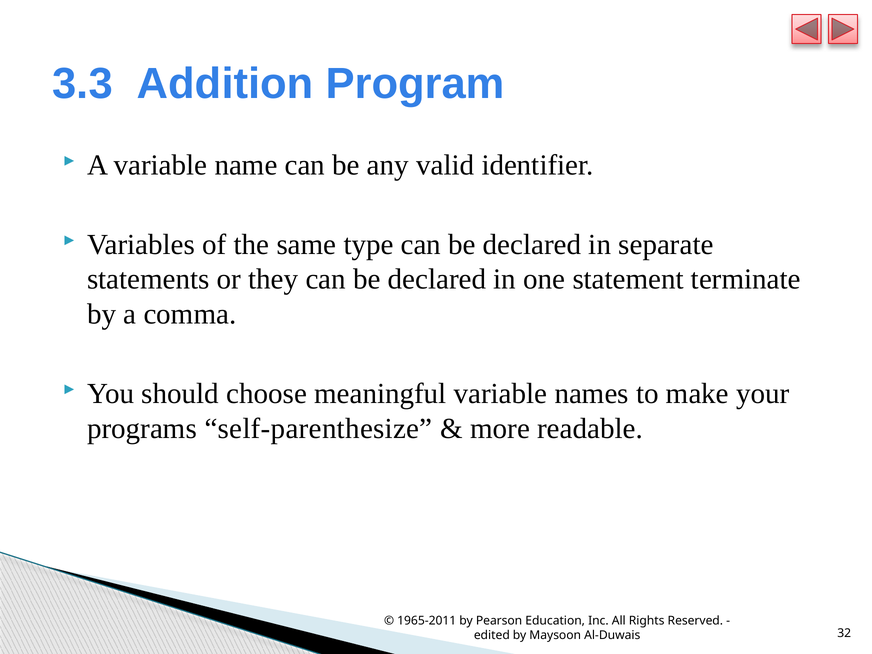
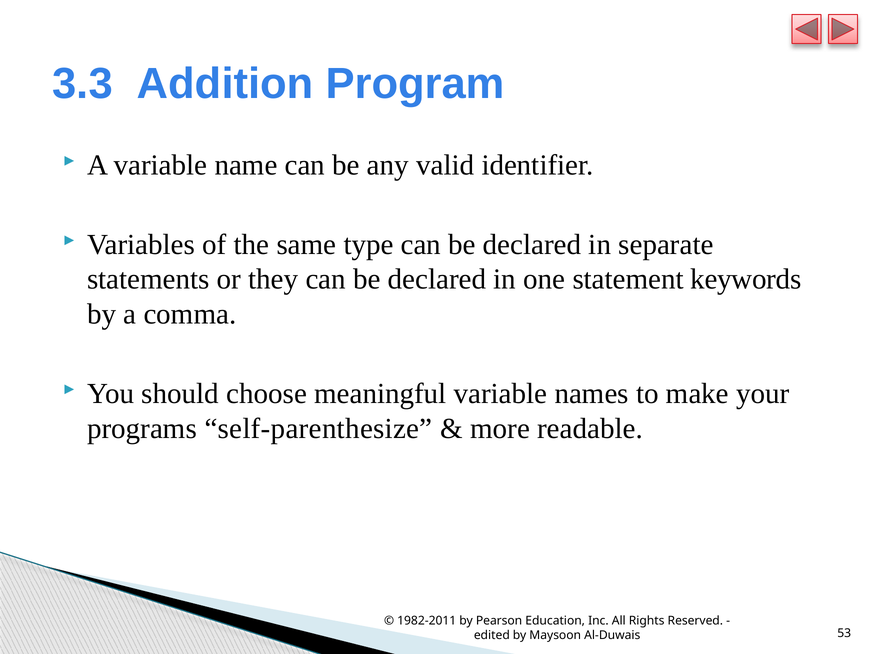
terminate: terminate -> keywords
1965-2011: 1965-2011 -> 1982-2011
32: 32 -> 53
